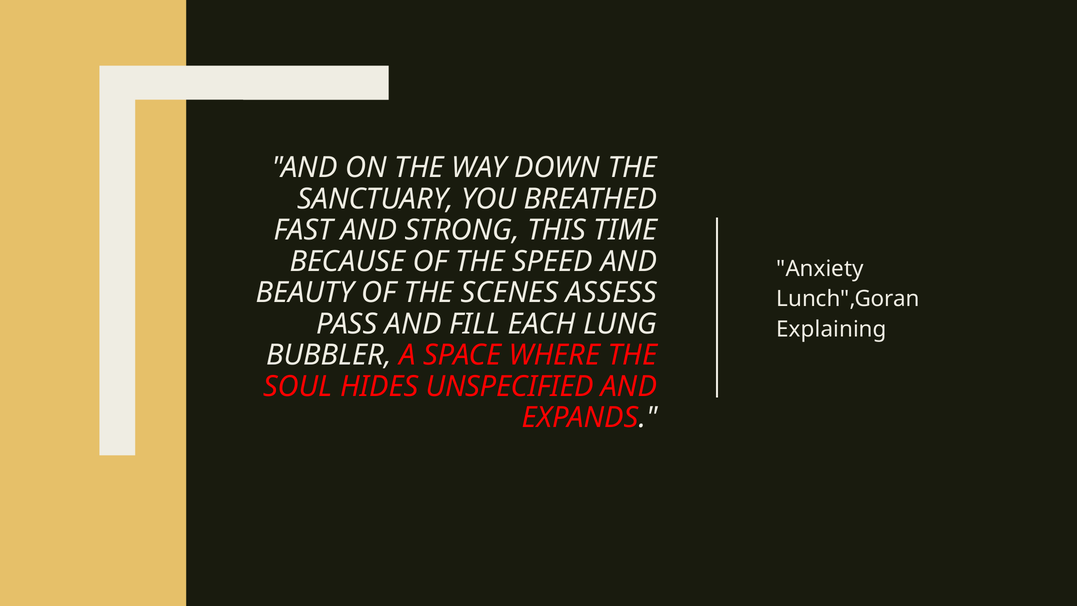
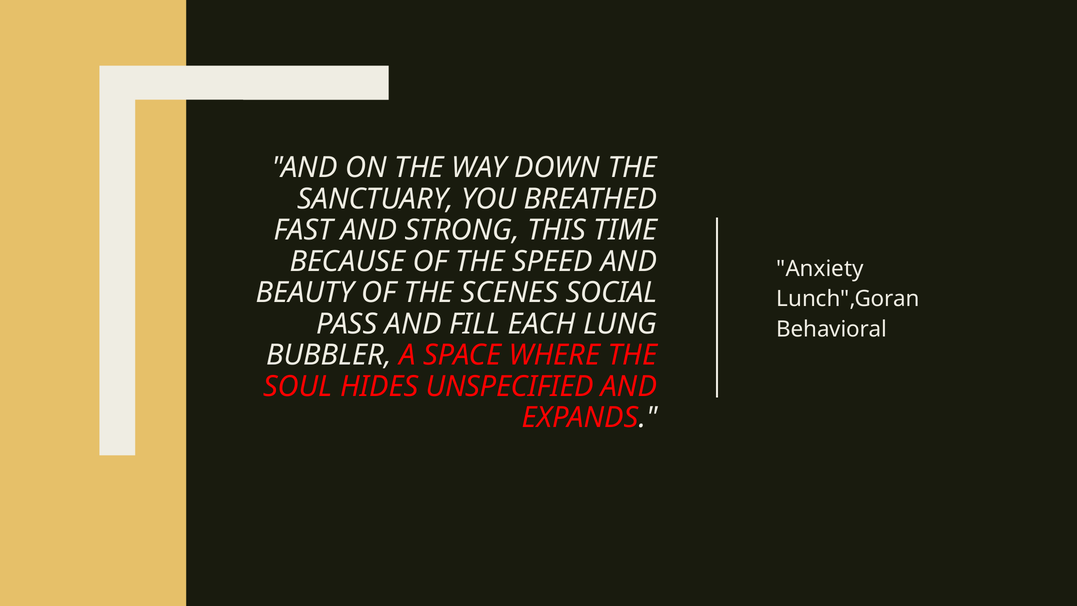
ASSESS: ASSESS -> SOCIAL
Explaining: Explaining -> Behavioral
